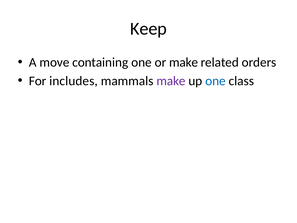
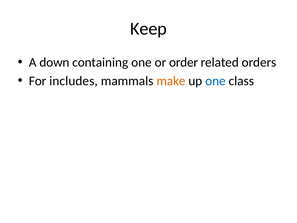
move: move -> down
or make: make -> order
make at (171, 81) colour: purple -> orange
